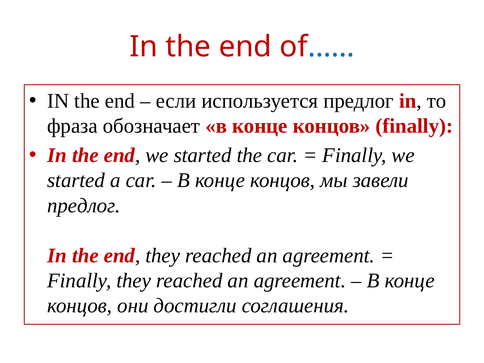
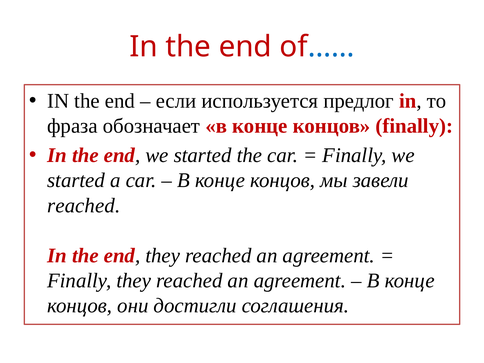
предлог at (84, 205): предлог -> reached
